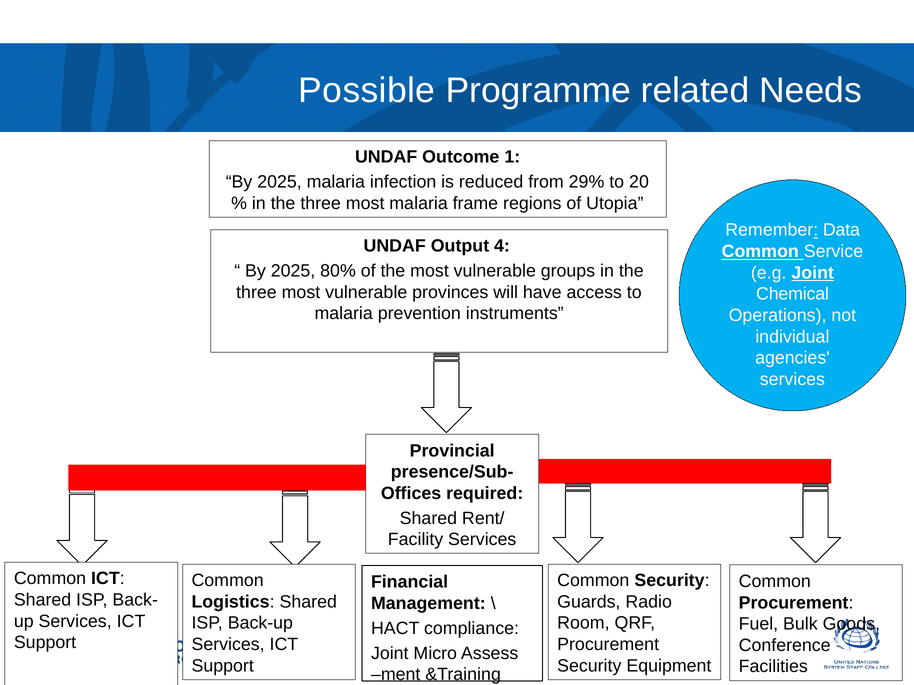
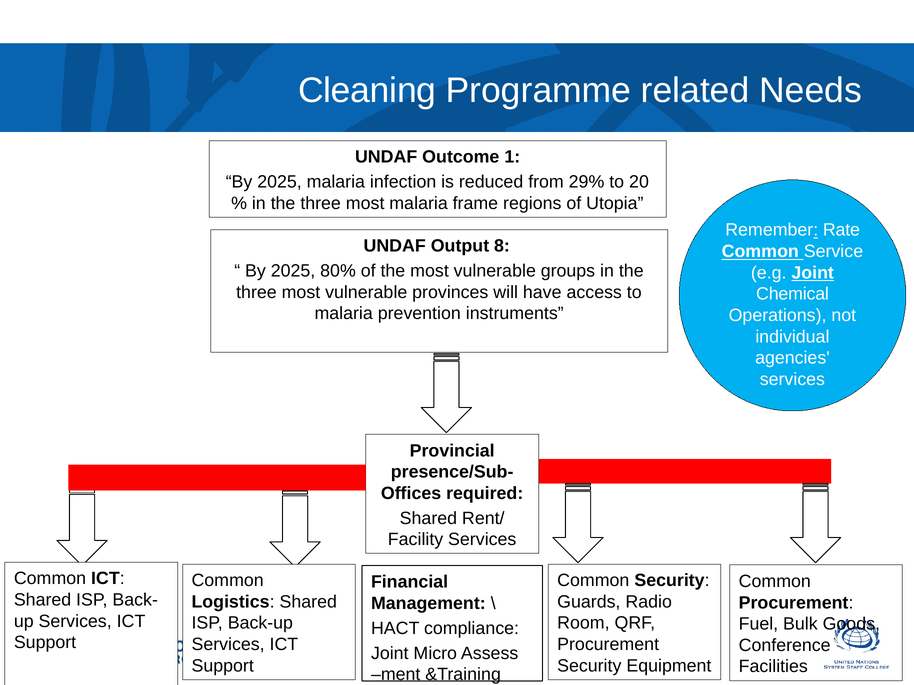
Possible: Possible -> Cleaning
Data: Data -> Rate
4: 4 -> 8
